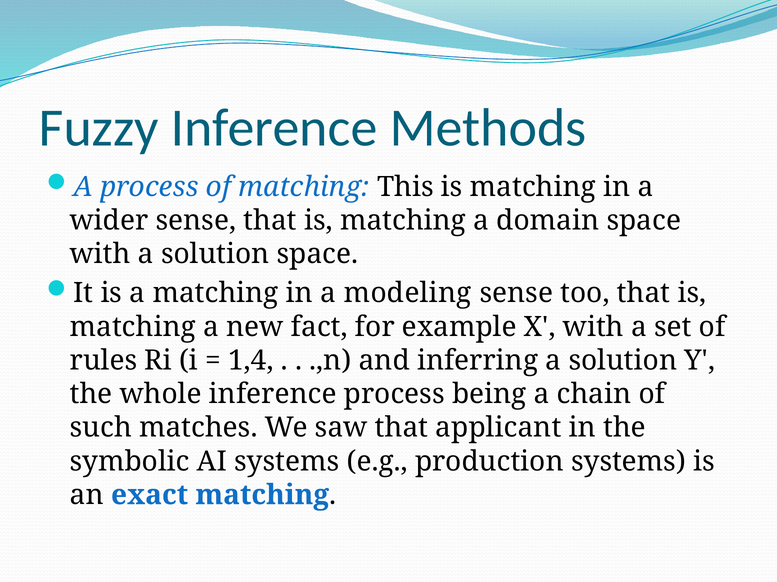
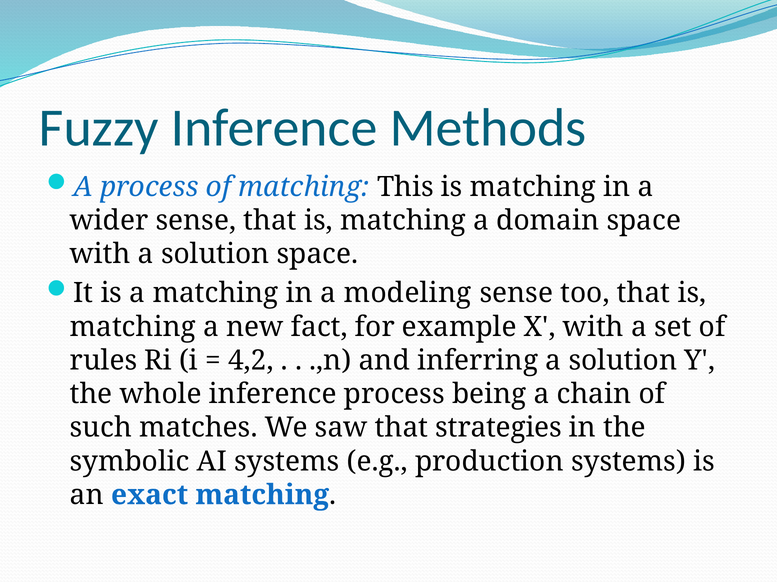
1,4: 1,4 -> 4,2
applicant: applicant -> strategies
